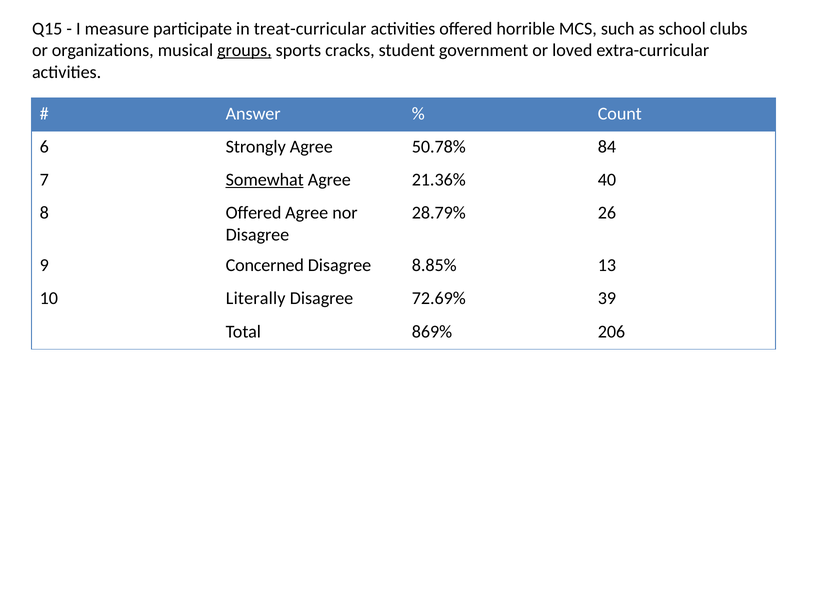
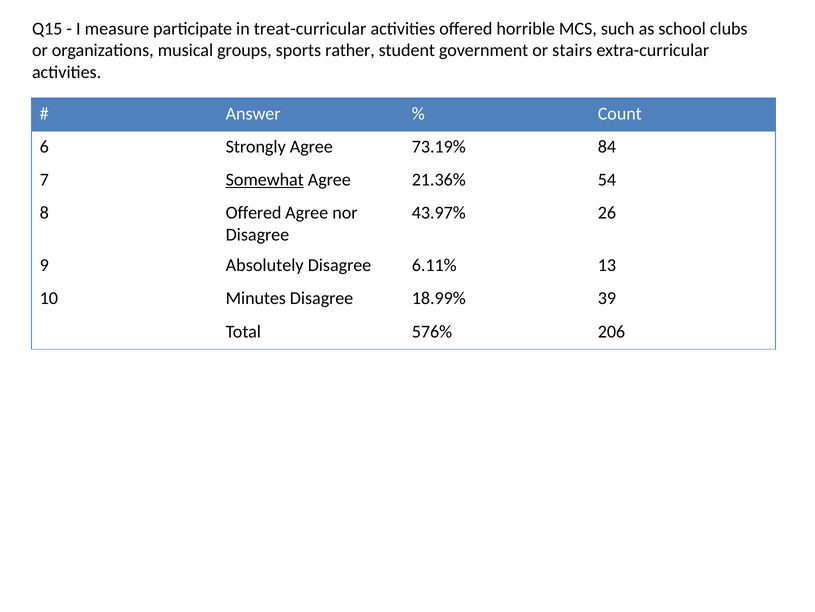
groups underline: present -> none
cracks: cracks -> rather
loved: loved -> stairs
50.78%: 50.78% -> 73.19%
40: 40 -> 54
28.79%: 28.79% -> 43.97%
Concerned: Concerned -> Absolutely
8.85%: 8.85% -> 6.11%
Literally: Literally -> Minutes
72.69%: 72.69% -> 18.99%
869%: 869% -> 576%
